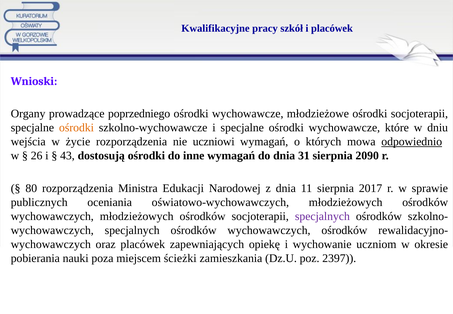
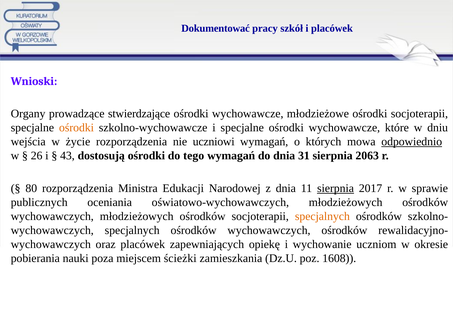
Kwalifikacyjne: Kwalifikacyjne -> Dokumentować
poprzedniego: poprzedniego -> stwierdzające
inne: inne -> tego
2090: 2090 -> 2063
sierpnia at (336, 188) underline: none -> present
specjalnych at (322, 216) colour: purple -> orange
2397: 2397 -> 1608
